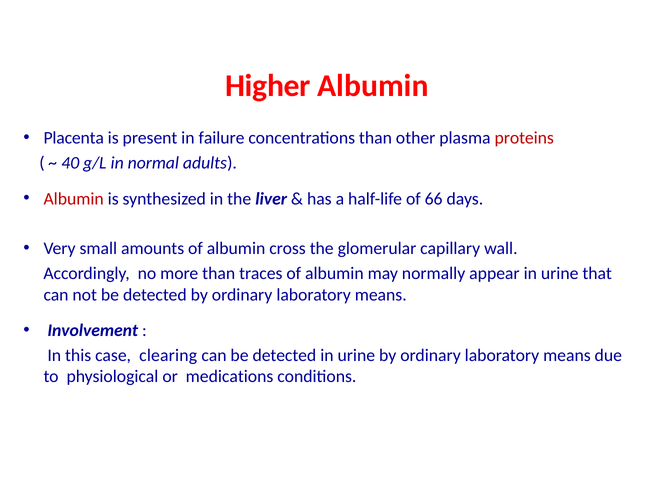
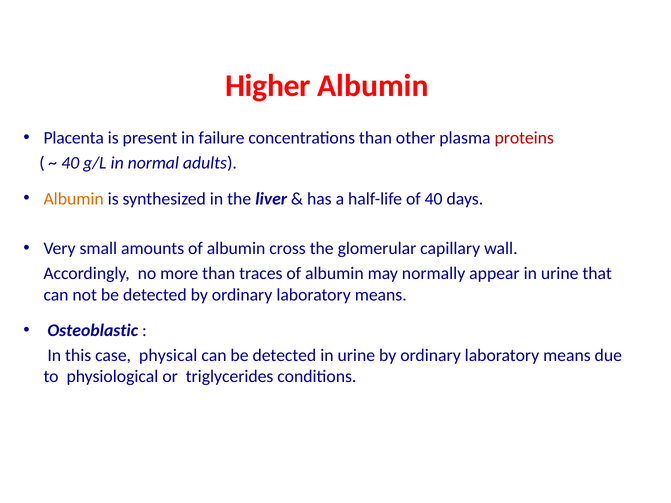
Albumin at (74, 199) colour: red -> orange
of 66: 66 -> 40
Involvement: Involvement -> Osteoblastic
clearing: clearing -> physical
medications: medications -> triglycerides
